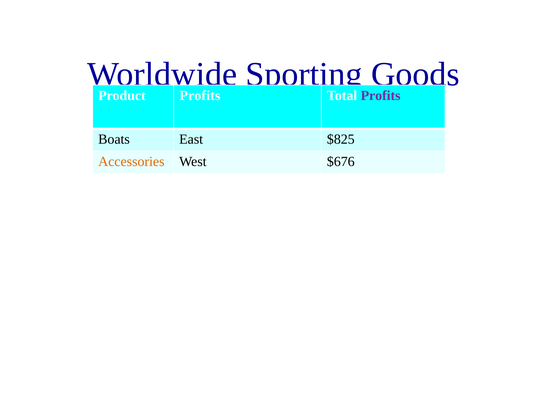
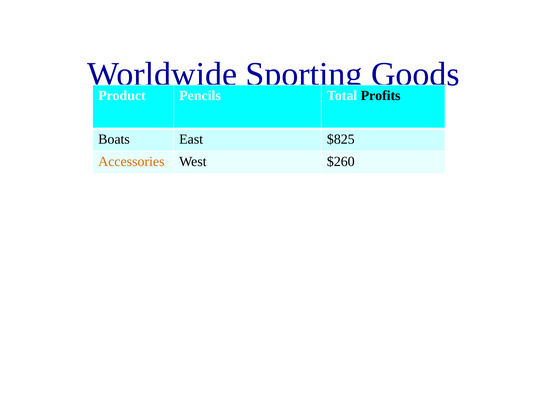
Product Profits: Profits -> Pencils
Profits at (381, 96) colour: purple -> black
$676: $676 -> $260
